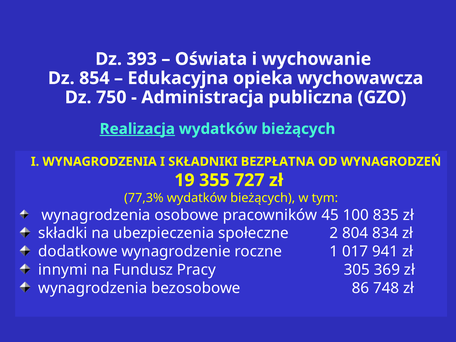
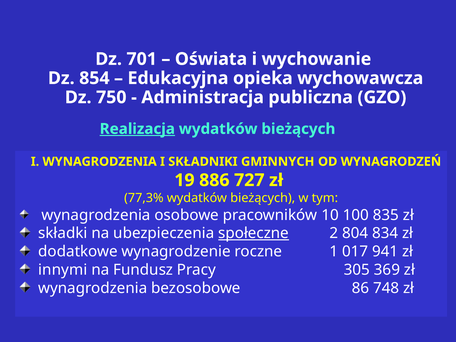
393: 393 -> 701
BEZPŁATNA: BEZPŁATNA -> GMINNYCH
355: 355 -> 886
45: 45 -> 10
społeczne underline: none -> present
